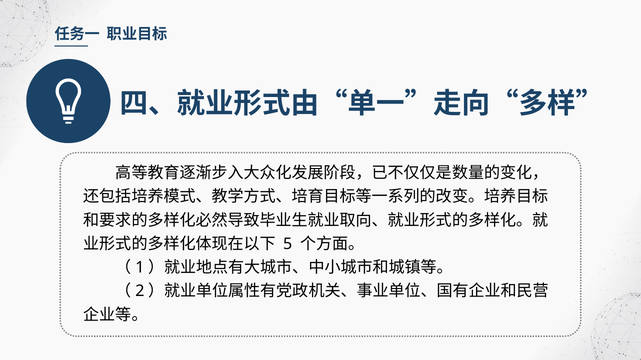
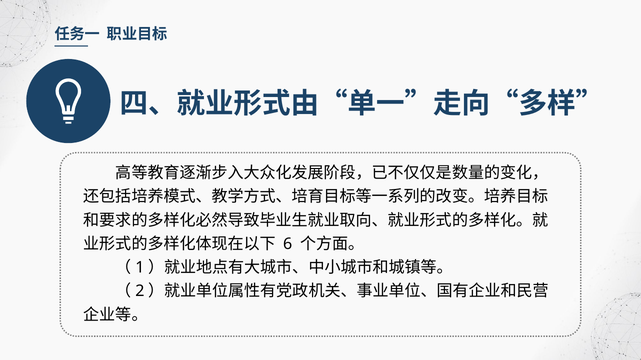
5: 5 -> 6
